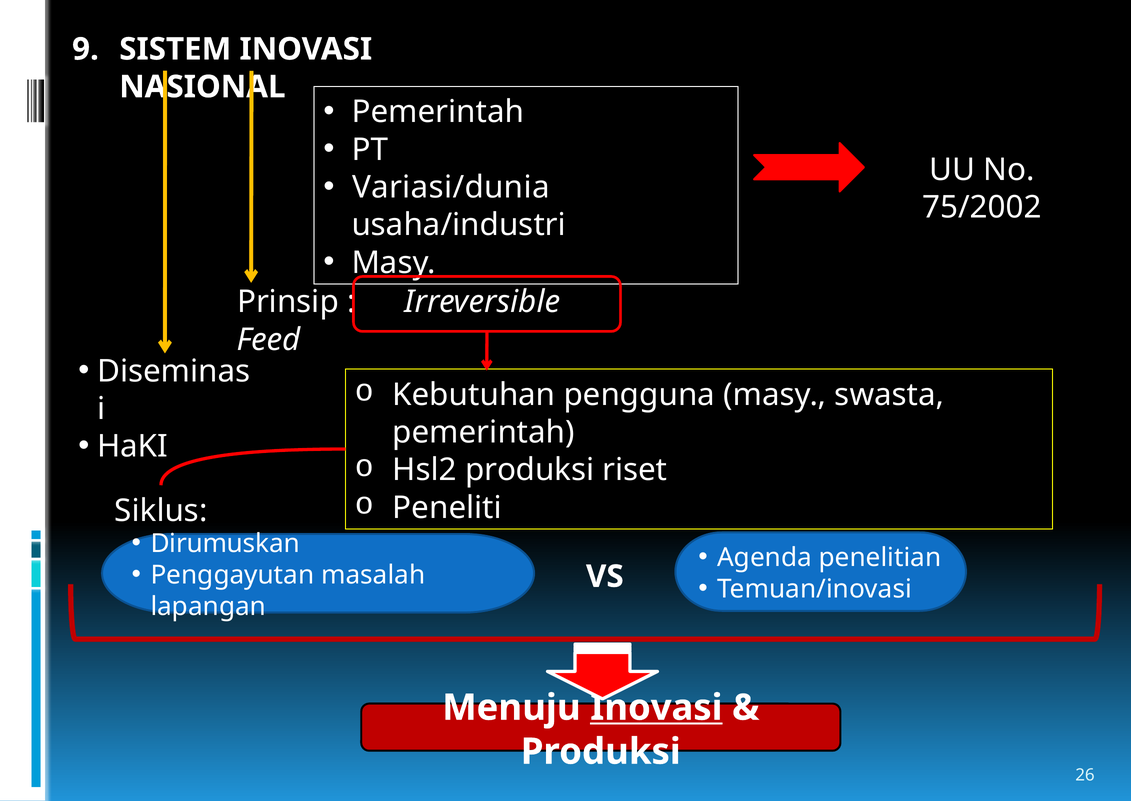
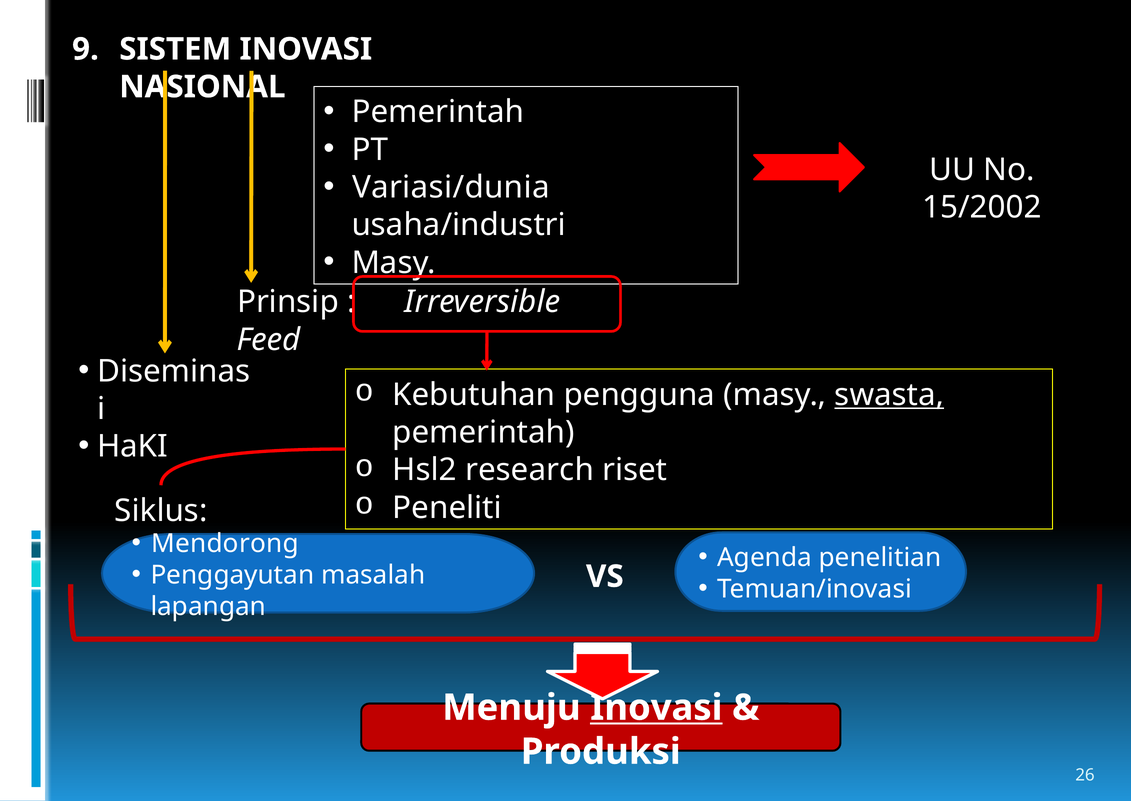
75/2002: 75/2002 -> 15/2002
swasta underline: none -> present
Hsl2 produksi: produksi -> research
Dirumuskan: Dirumuskan -> Mendorong
